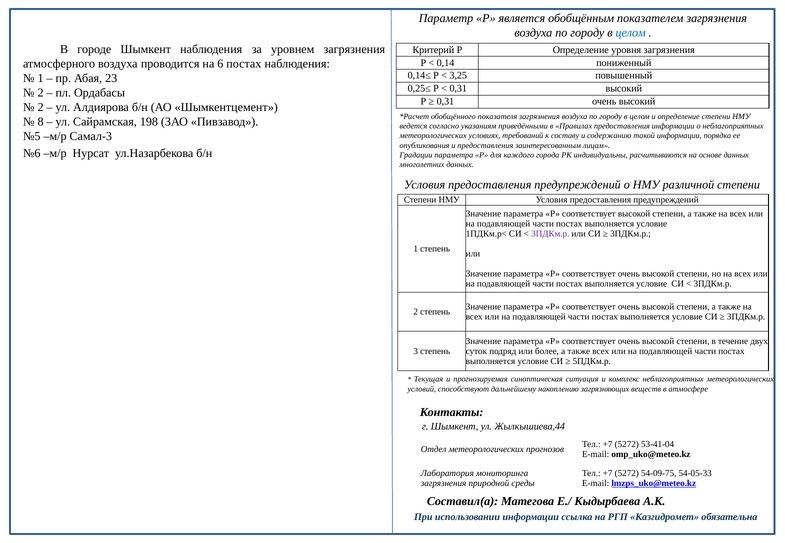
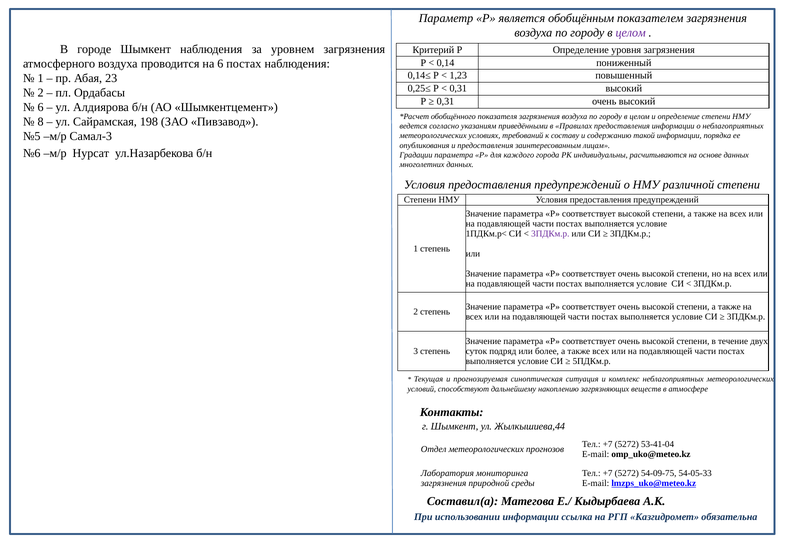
целом at (631, 33) colour: blue -> purple
3,25: 3,25 -> 1,23
2 at (41, 107): 2 -> 6
